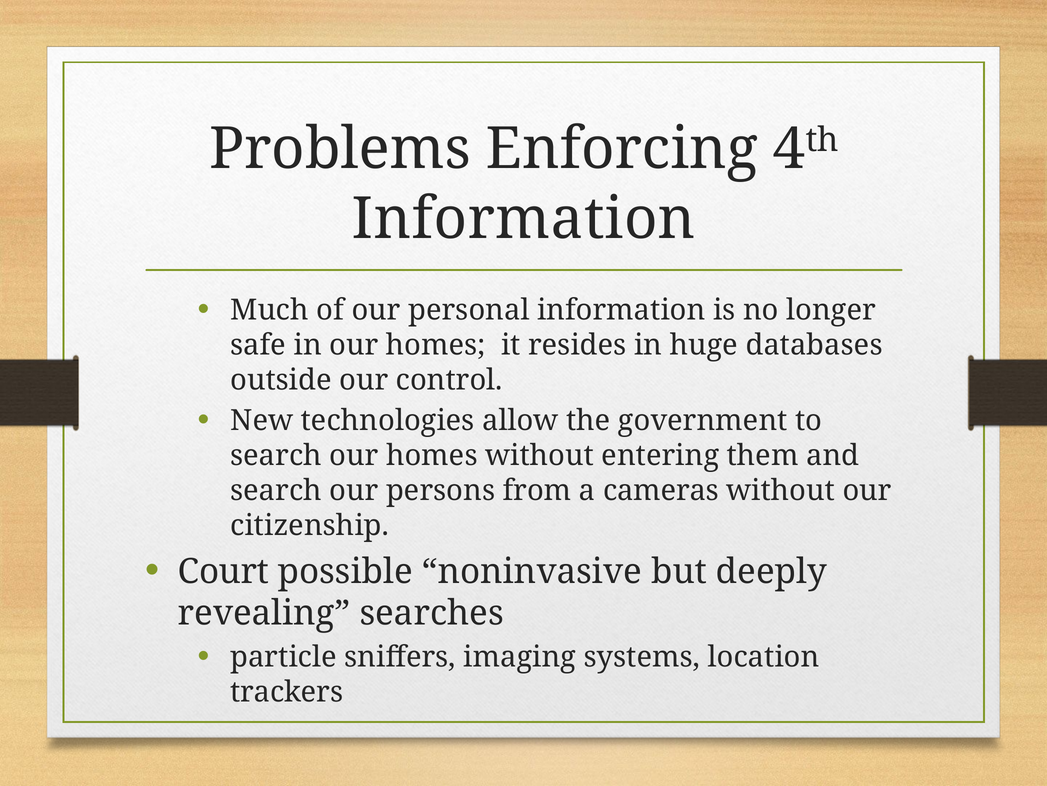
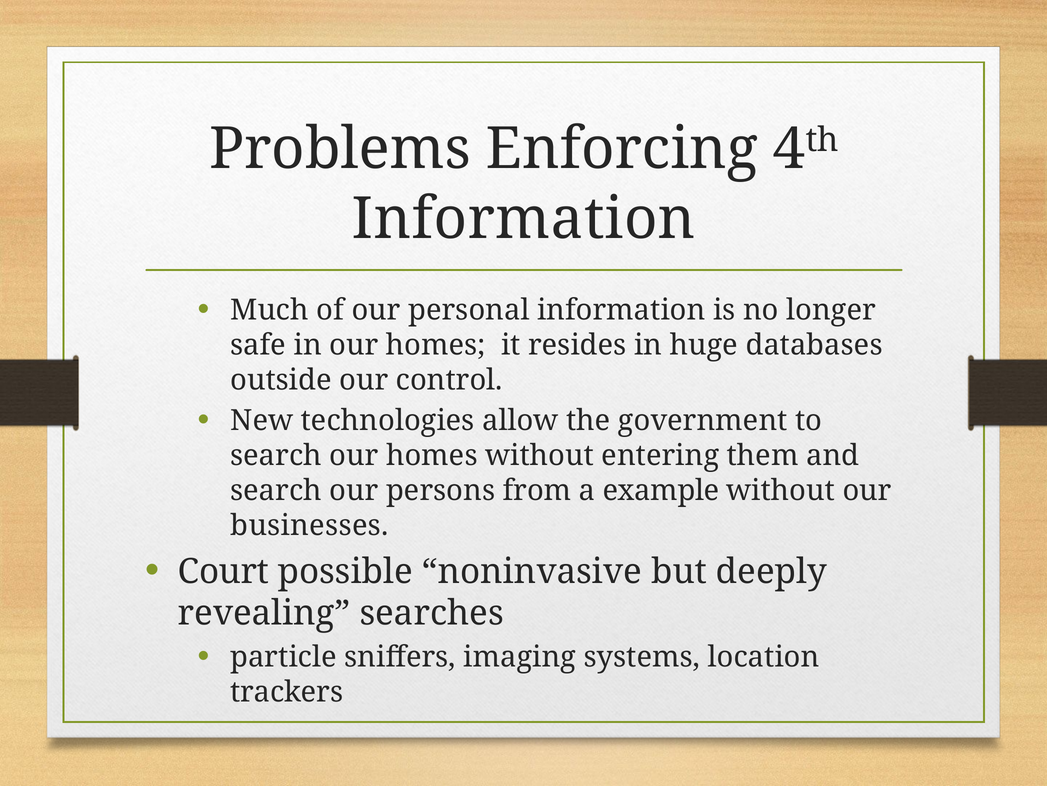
cameras: cameras -> example
citizenship: citizenship -> businesses
